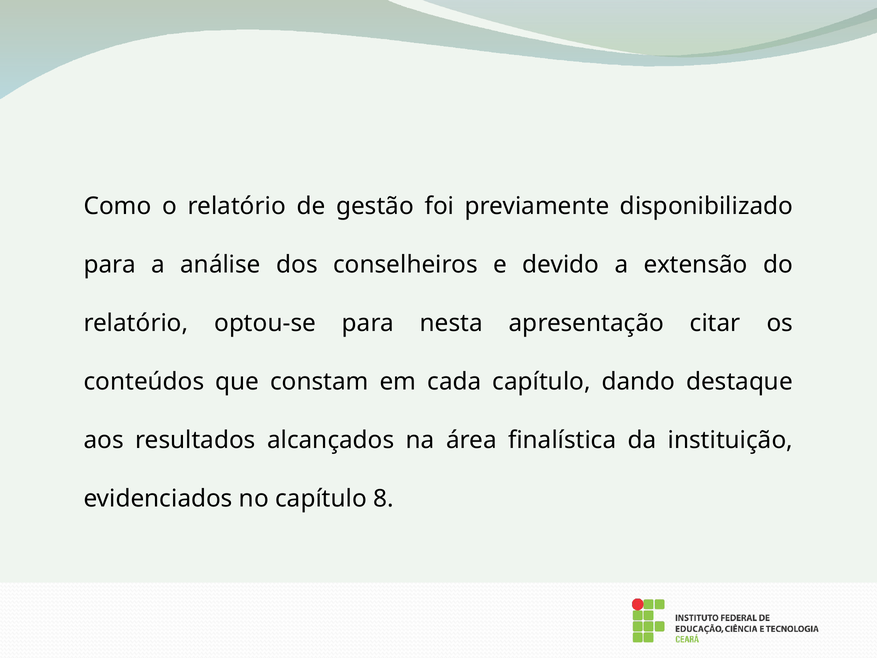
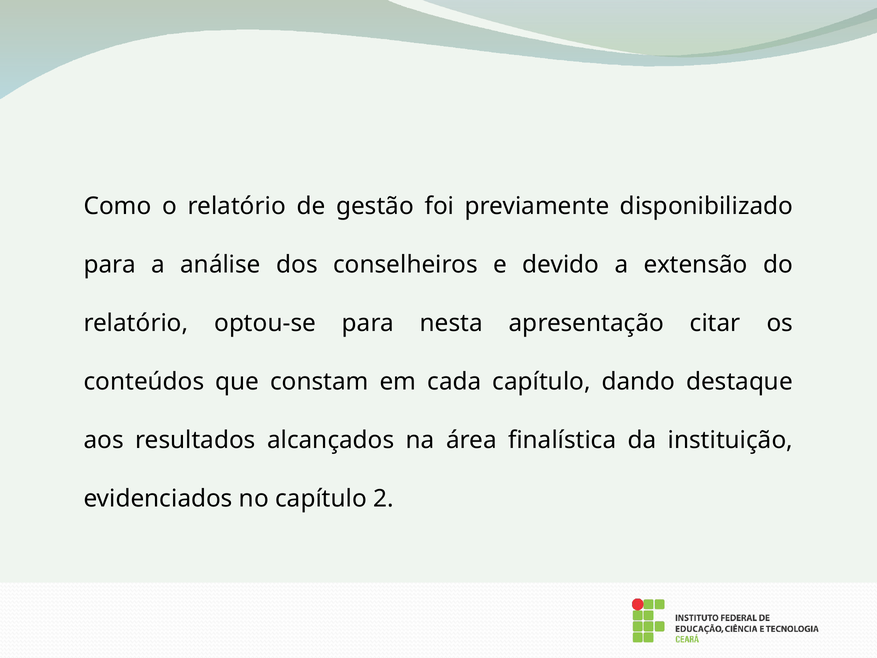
8: 8 -> 2
